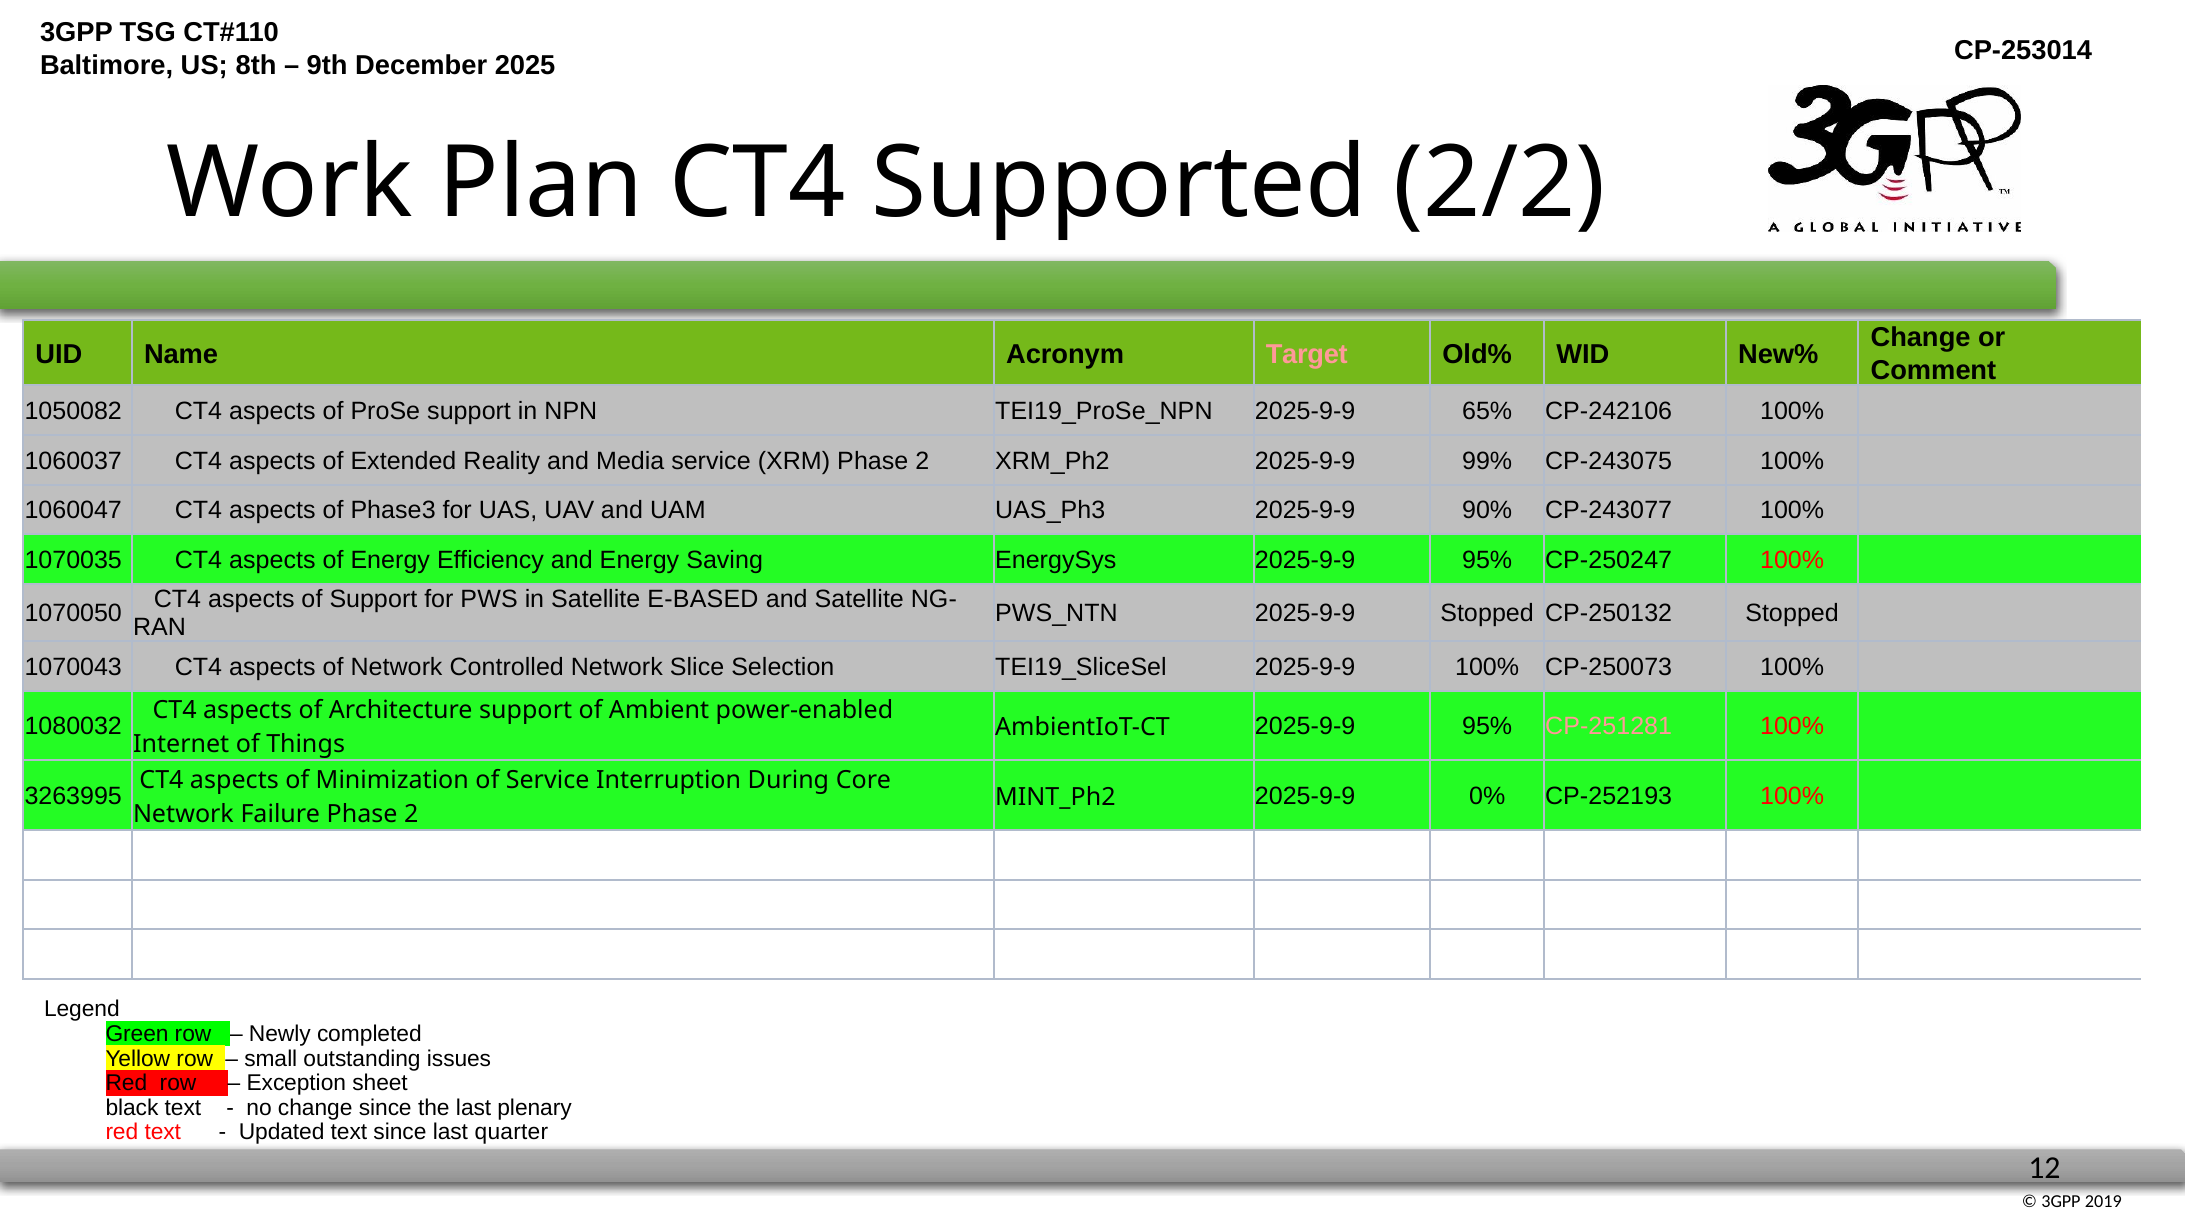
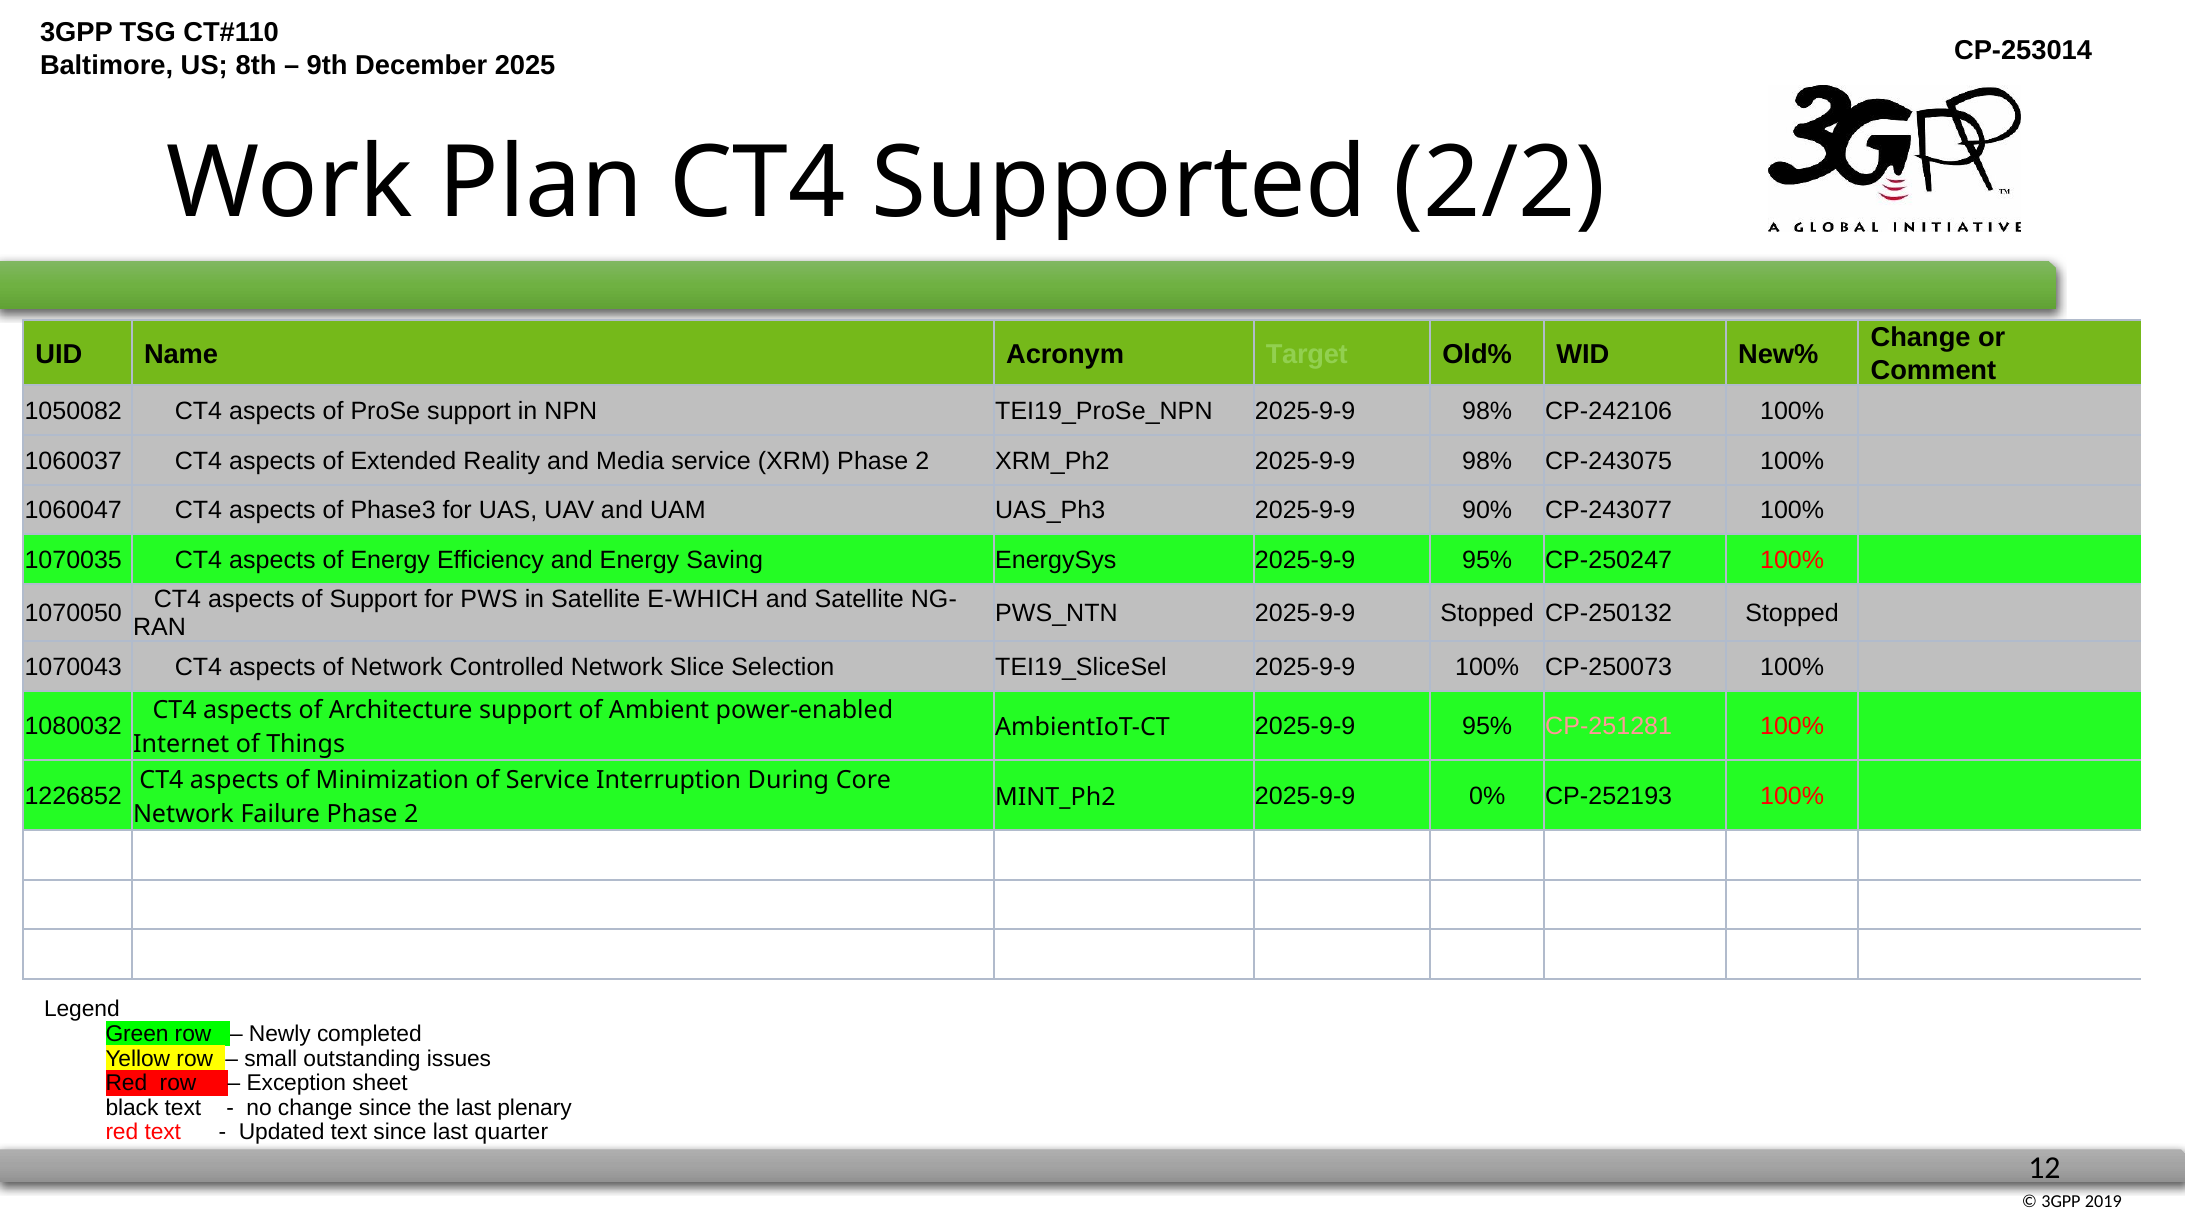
Target colour: pink -> light green
65% at (1487, 411): 65% -> 98%
99% at (1487, 461): 99% -> 98%
E-BASED: E-BASED -> E-WHICH
3263995: 3263995 -> 1226852
